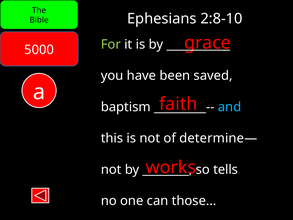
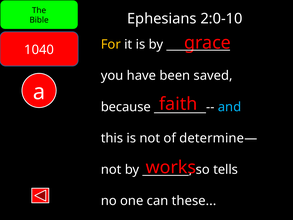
2:8-10: 2:8-10 -> 2:0-10
For colour: light green -> yellow
5000: 5000 -> 1040
baptism: baptism -> because
those: those -> these
